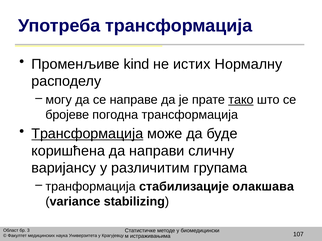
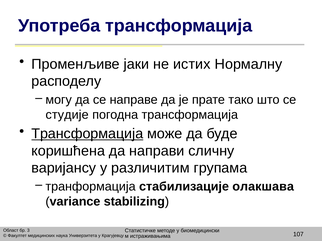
kind: kind -> јаки
тако underline: present -> none
бројеве: бројеве -> студије
